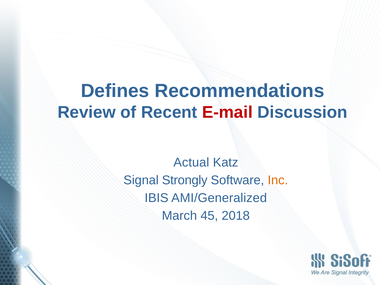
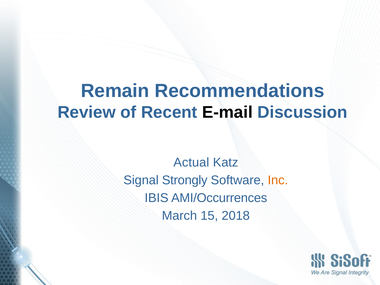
Defines: Defines -> Remain
E-mail colour: red -> black
AMI/Generalized: AMI/Generalized -> AMI/Occurrences
45: 45 -> 15
